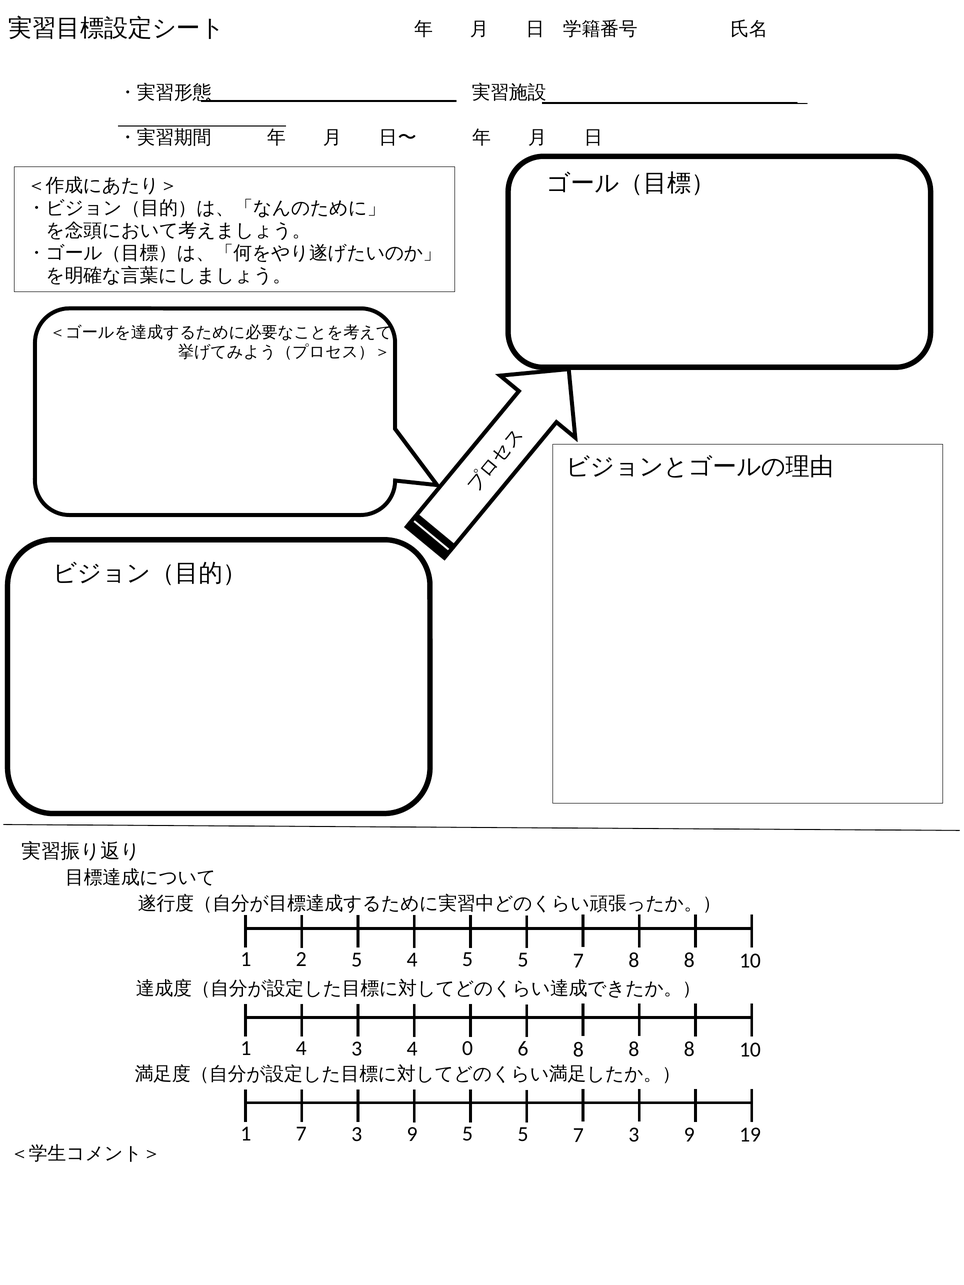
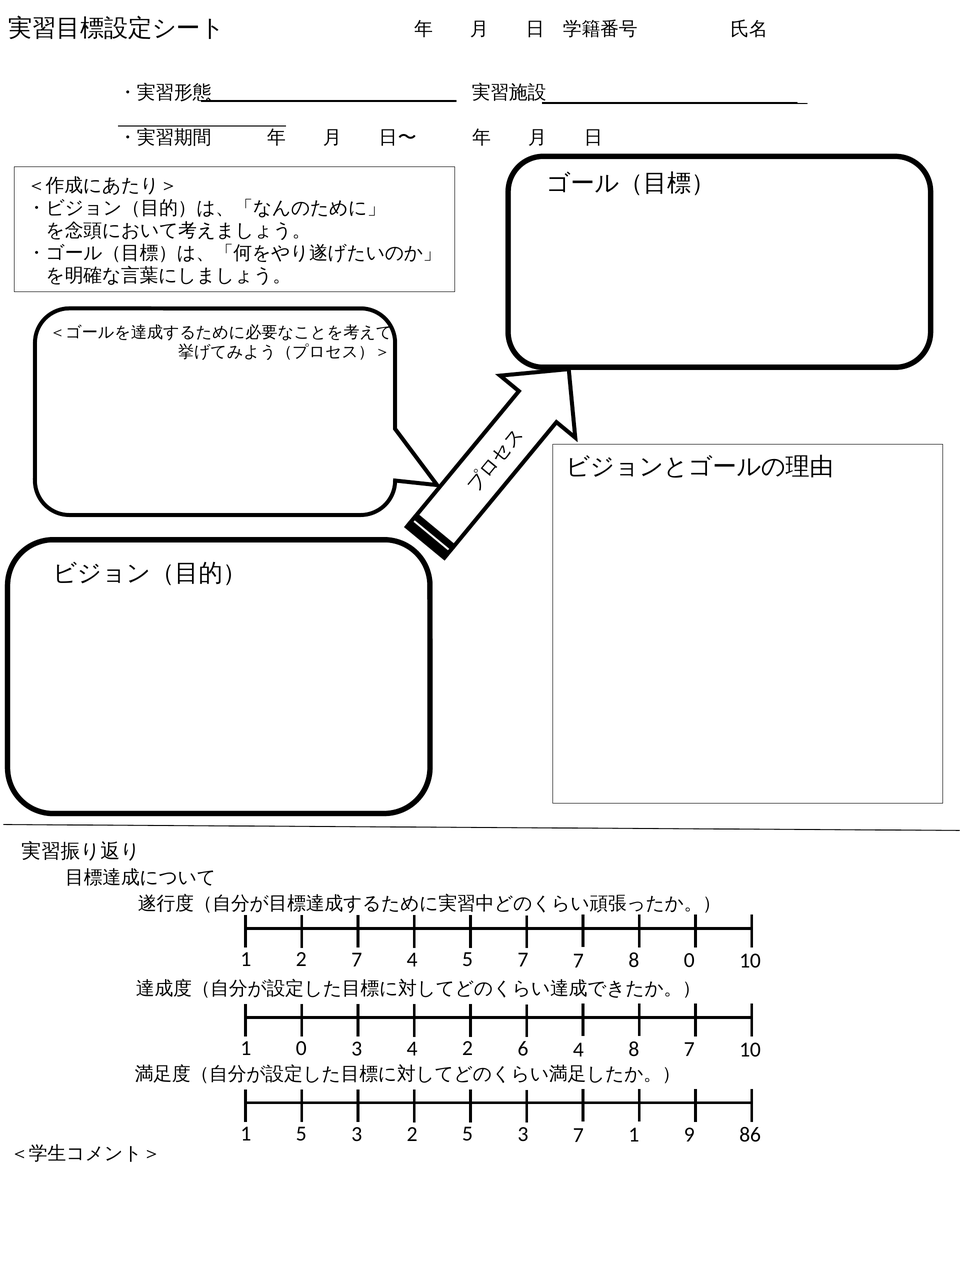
2 5: 5 -> 7
4 5 5: 5 -> 7
7 8 8: 8 -> 0
1 4: 4 -> 0
4 0: 0 -> 2
6 8: 8 -> 4
8 at (689, 1050): 8 -> 7
1 7: 7 -> 5
9 at (412, 1134): 9 -> 2
5 at (523, 1135): 5 -> 3
3 at (634, 1135): 3 -> 1
19: 19 -> 86
